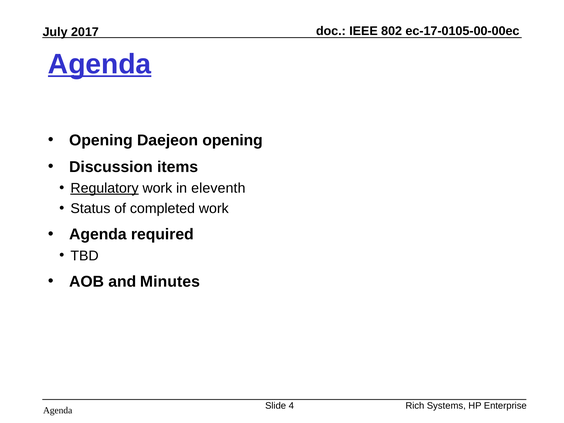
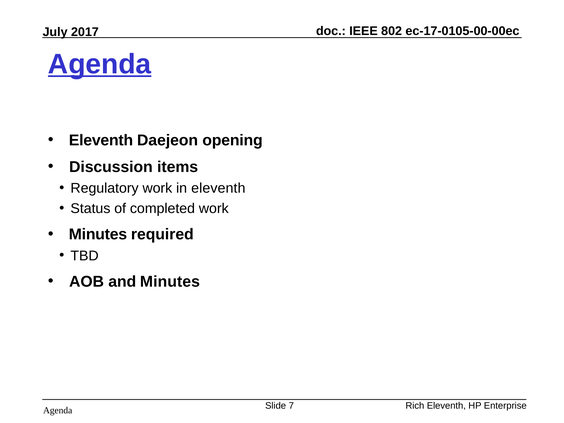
Opening at (101, 140): Opening -> Eleventh
Regulatory underline: present -> none
Agenda at (98, 234): Agenda -> Minutes
4: 4 -> 7
Rich Systems: Systems -> Eleventh
